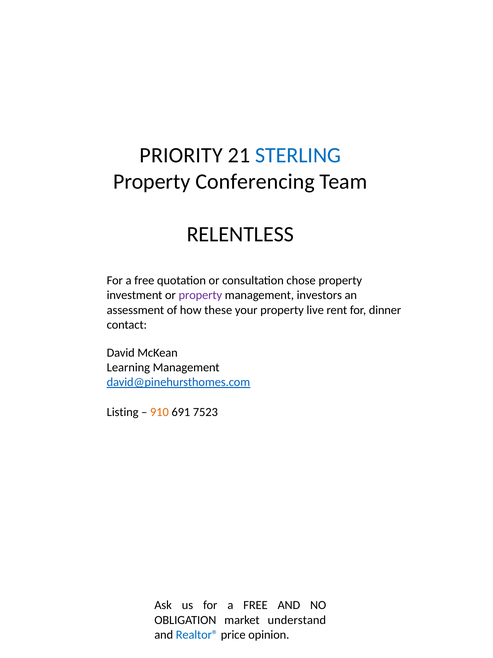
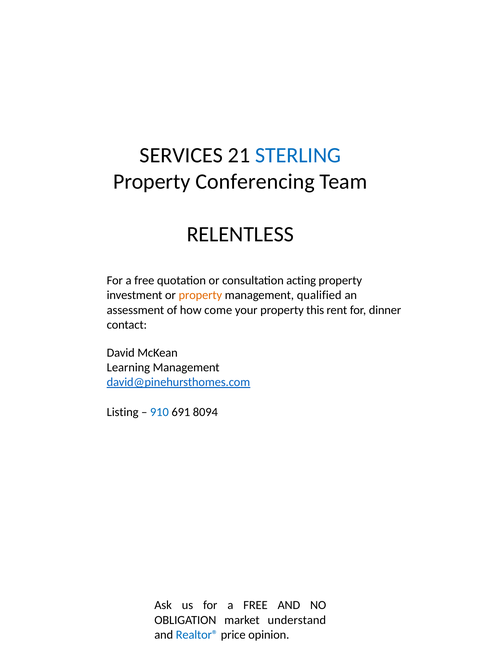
PRIORITY: PRIORITY -> SERVICES
chose: chose -> acting
property at (200, 295) colour: purple -> orange
investors: investors -> qualified
these: these -> come
live: live -> this
910 colour: orange -> blue
7523: 7523 -> 8094
